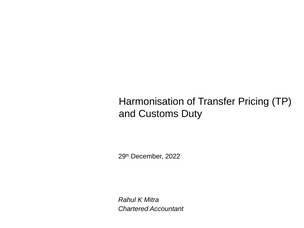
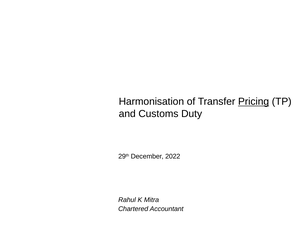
Pricing underline: none -> present
